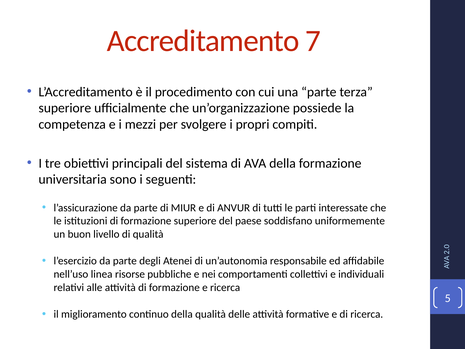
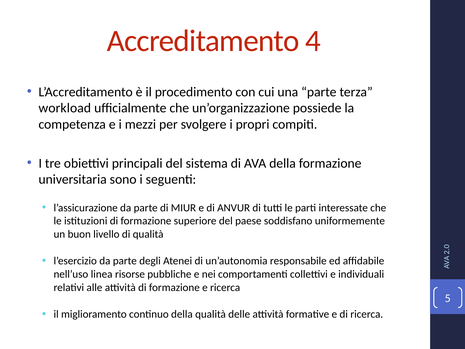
7: 7 -> 4
superiore at (65, 108): superiore -> workload
